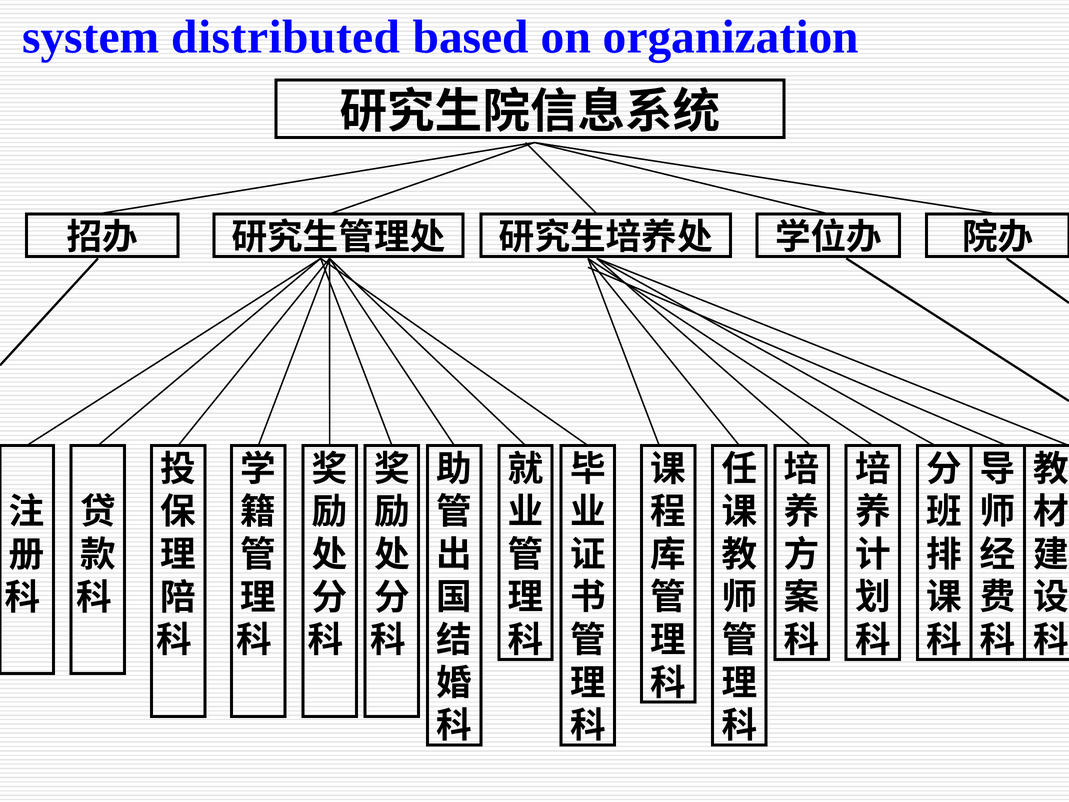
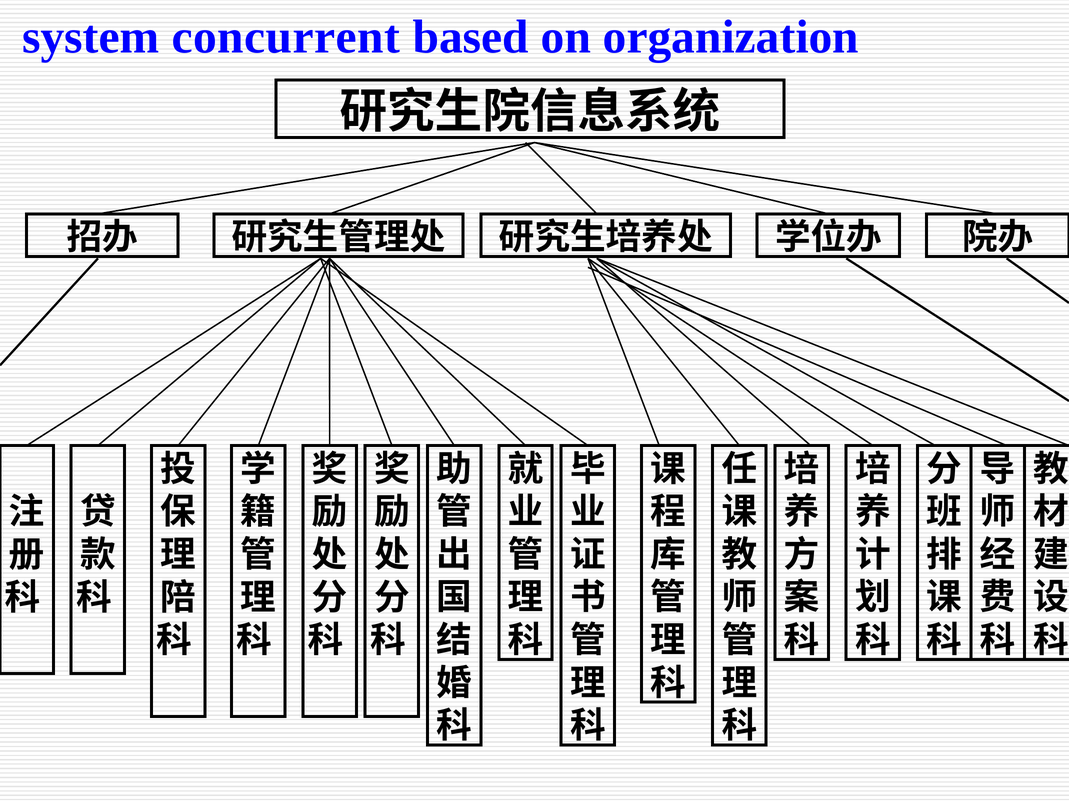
distributed: distributed -> concurrent
